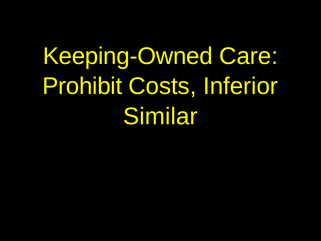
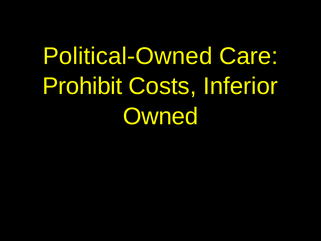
Keeping-Owned: Keeping-Owned -> Political-Owned
Similar: Similar -> Owned
